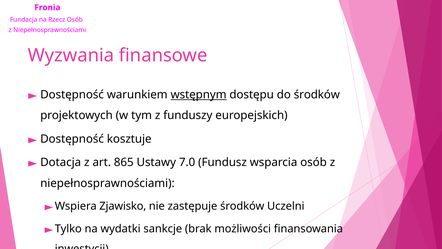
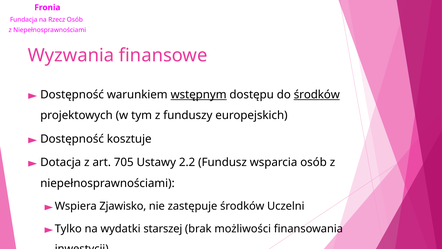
środków at (317, 95) underline: none -> present
865: 865 -> 705
7.0: 7.0 -> 2.2
sankcje: sankcje -> starszej
